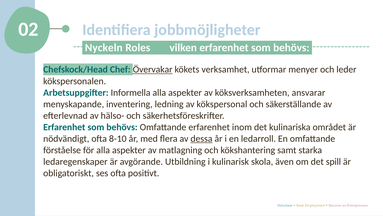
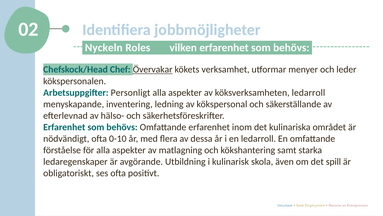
Informella: Informella -> Personligt
köksverksamheten ansvarar: ansvarar -> ledarroll
8-10: 8-10 -> 0-10
dessa underline: present -> none
